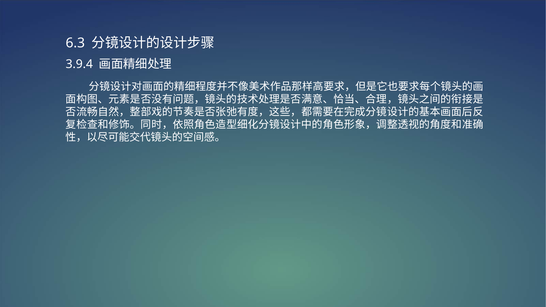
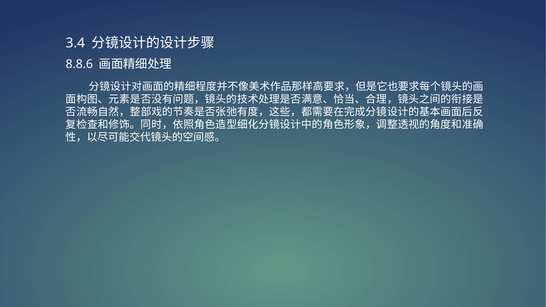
6.3: 6.3 -> 3.4
3.9.4: 3.9.4 -> 8.8.6
